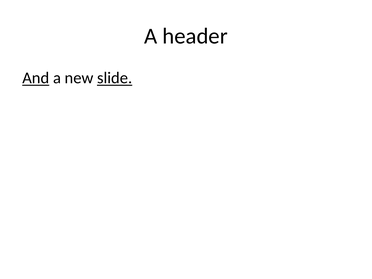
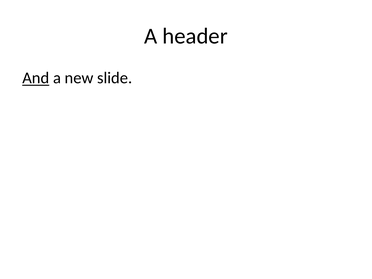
slide underline: present -> none
